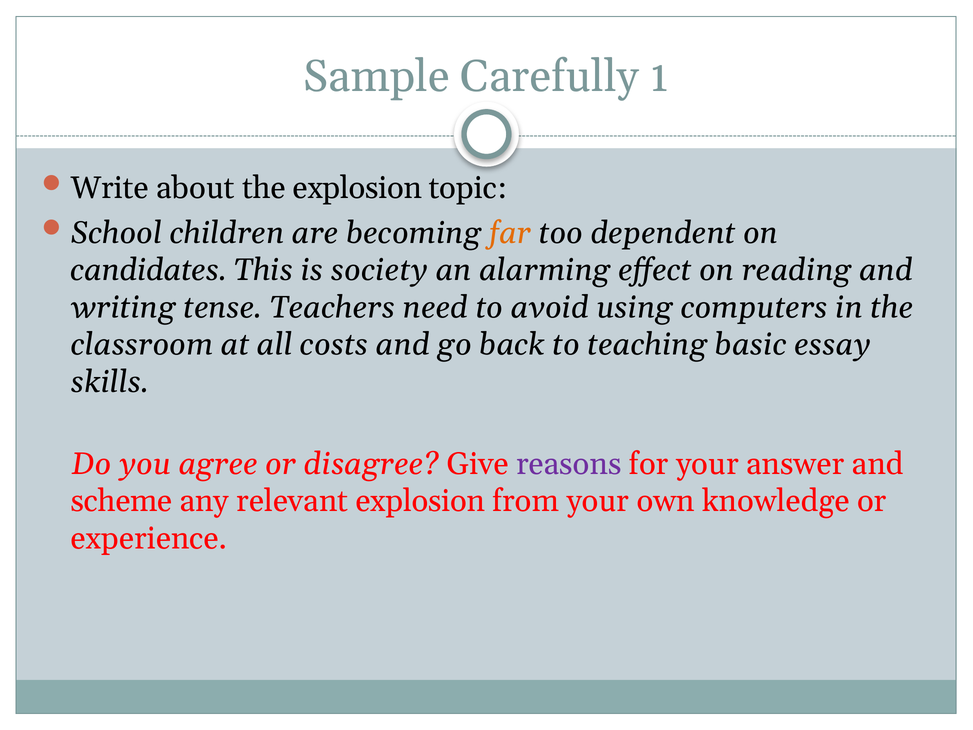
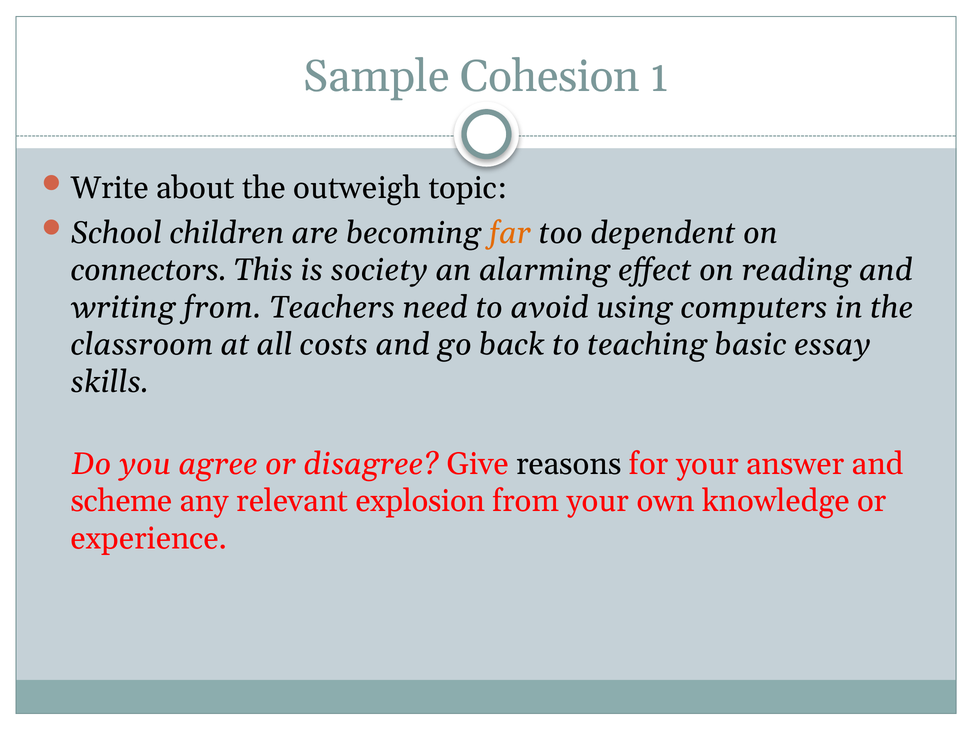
Carefully: Carefully -> Cohesion
the explosion: explosion -> outweigh
candidates: candidates -> connectors
writing tense: tense -> from
reasons colour: purple -> black
